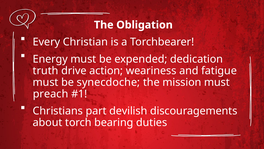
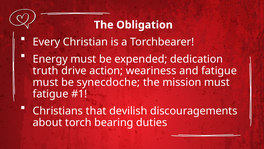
preach at (51, 94): preach -> fatigue
part: part -> that
